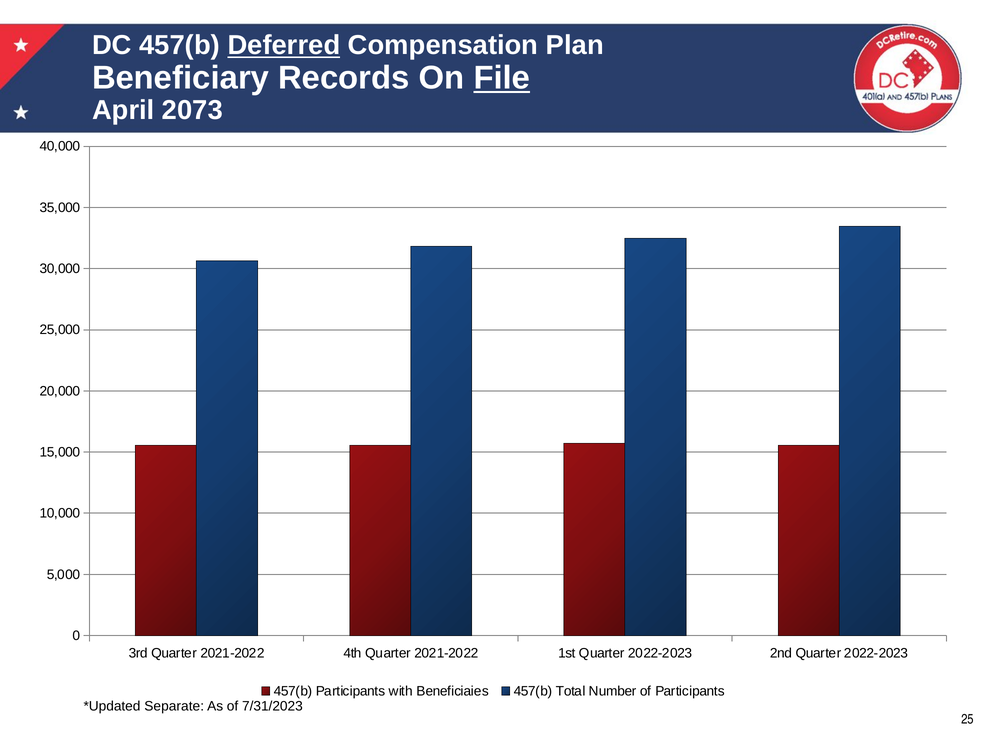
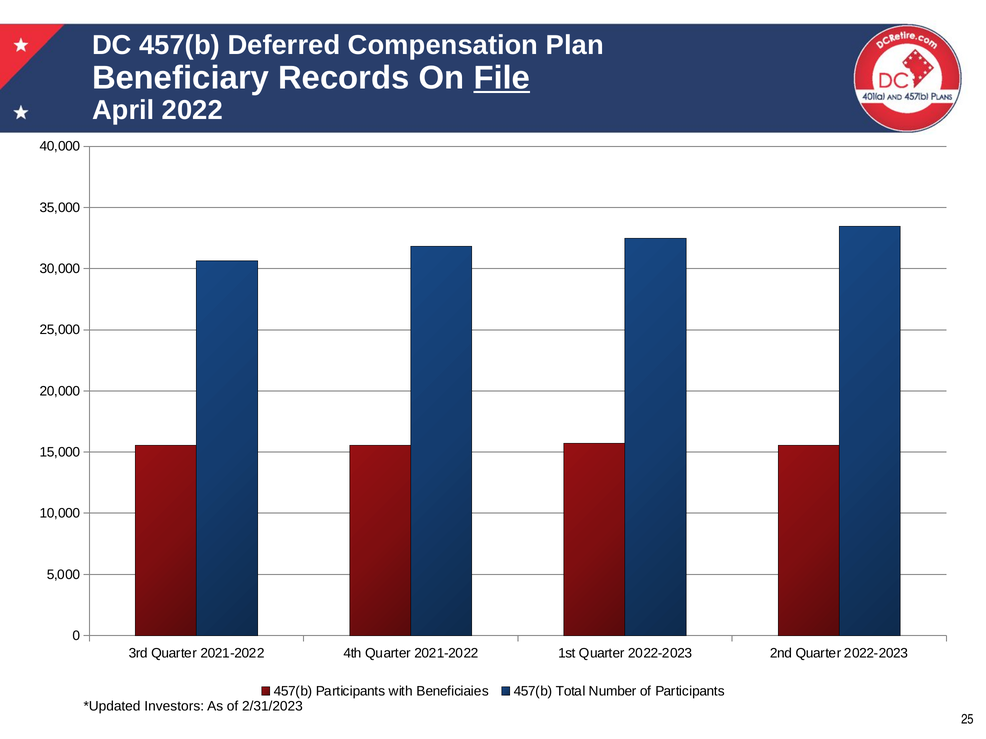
Deferred underline: present -> none
2073: 2073 -> 2022
Separate: Separate -> Investors
7/31/2023: 7/31/2023 -> 2/31/2023
